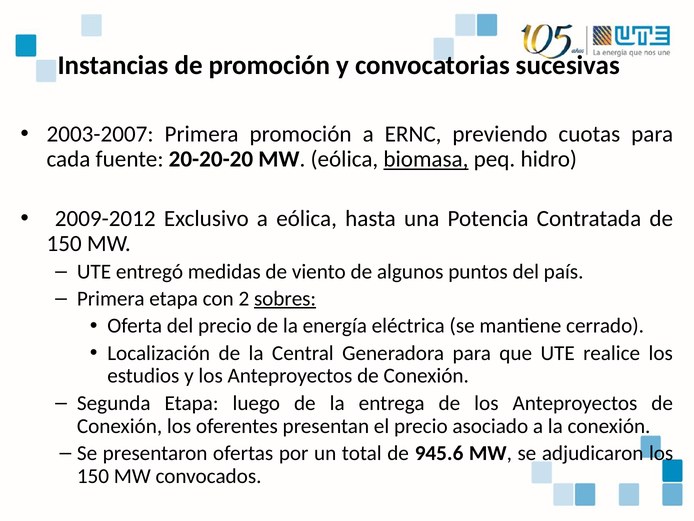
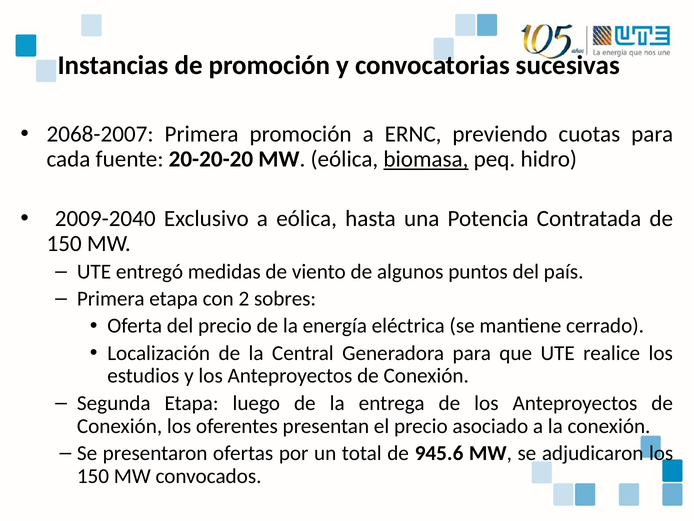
2003-2007: 2003-2007 -> 2068-2007
2009-2012: 2009-2012 -> 2009-2040
sobres underline: present -> none
